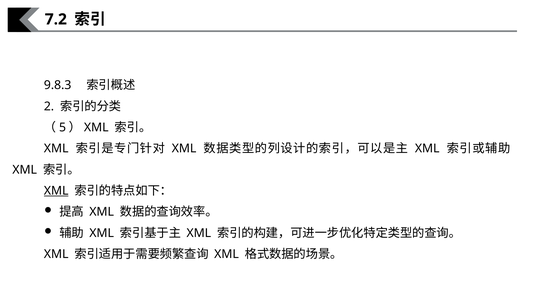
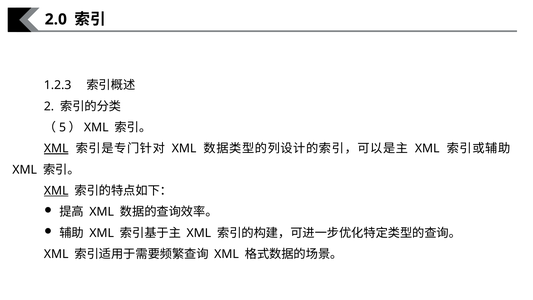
7.2: 7.2 -> 2.0
9.8.3: 9.8.3 -> 1.2.3
XML at (56, 149) underline: none -> present
